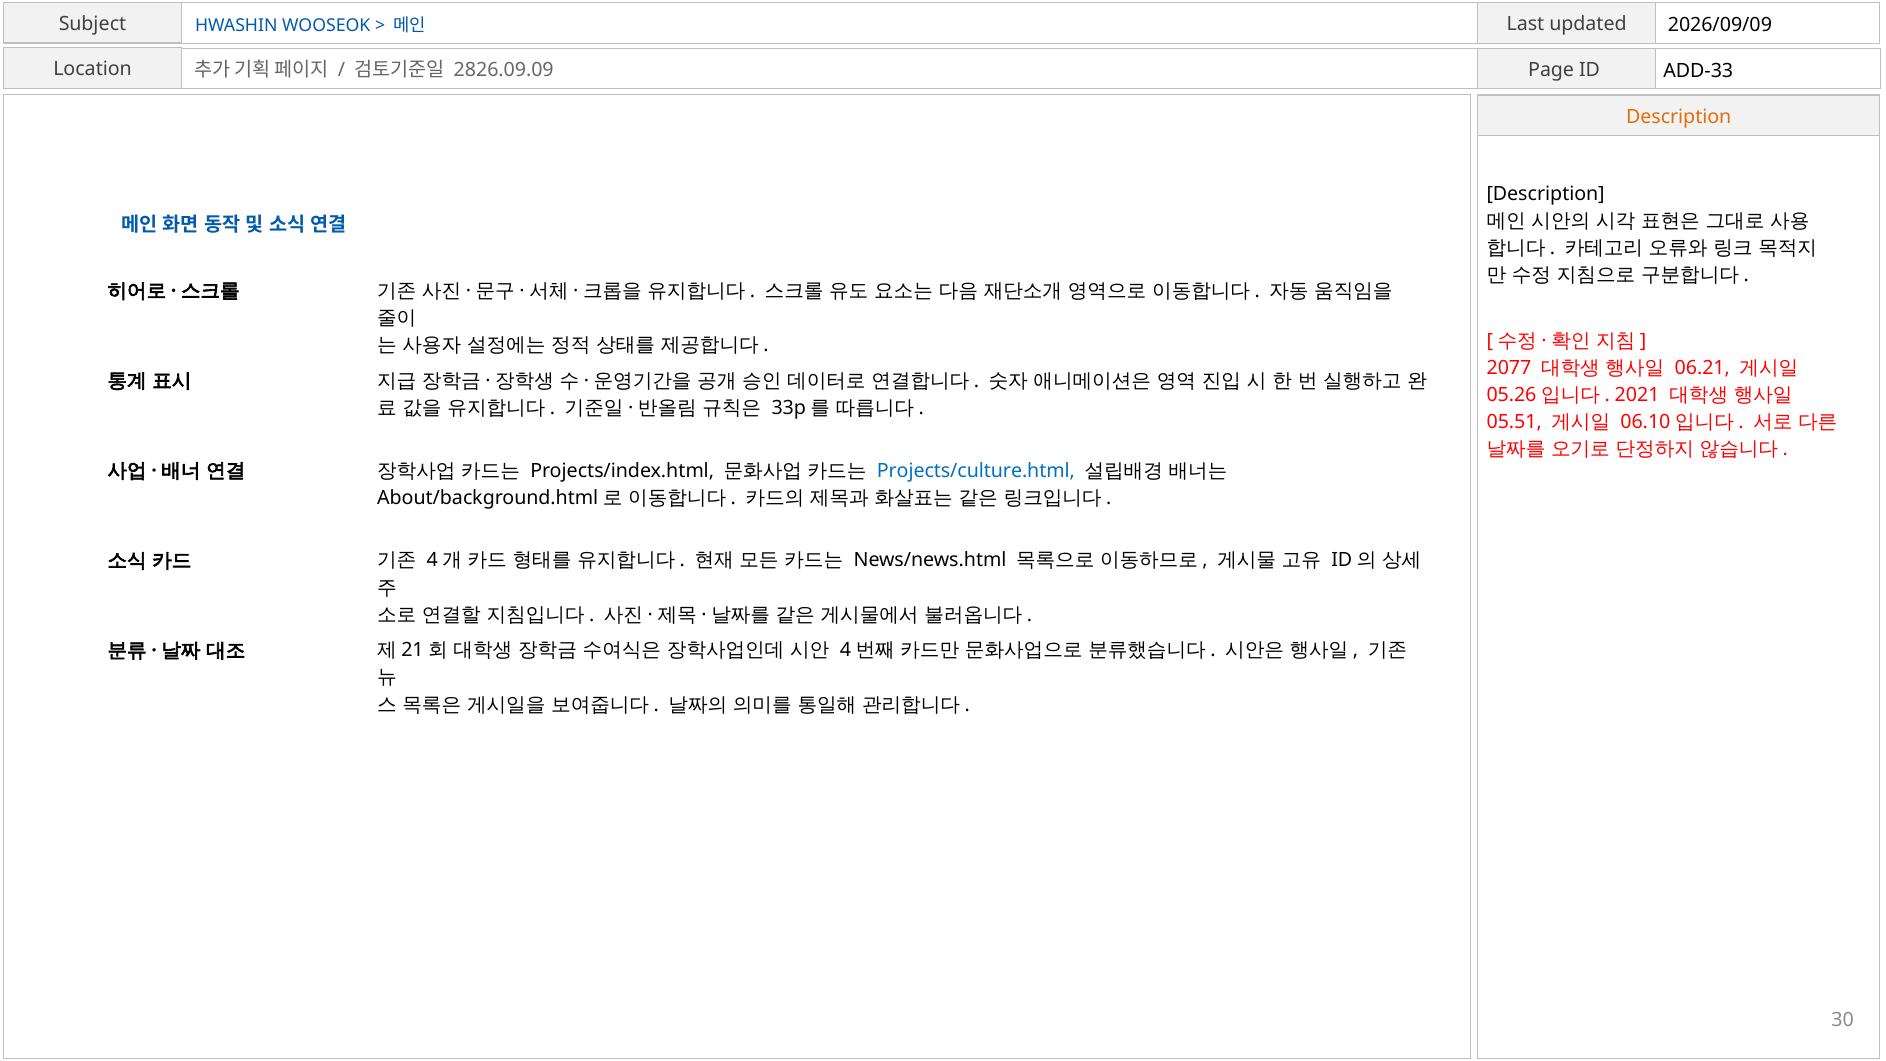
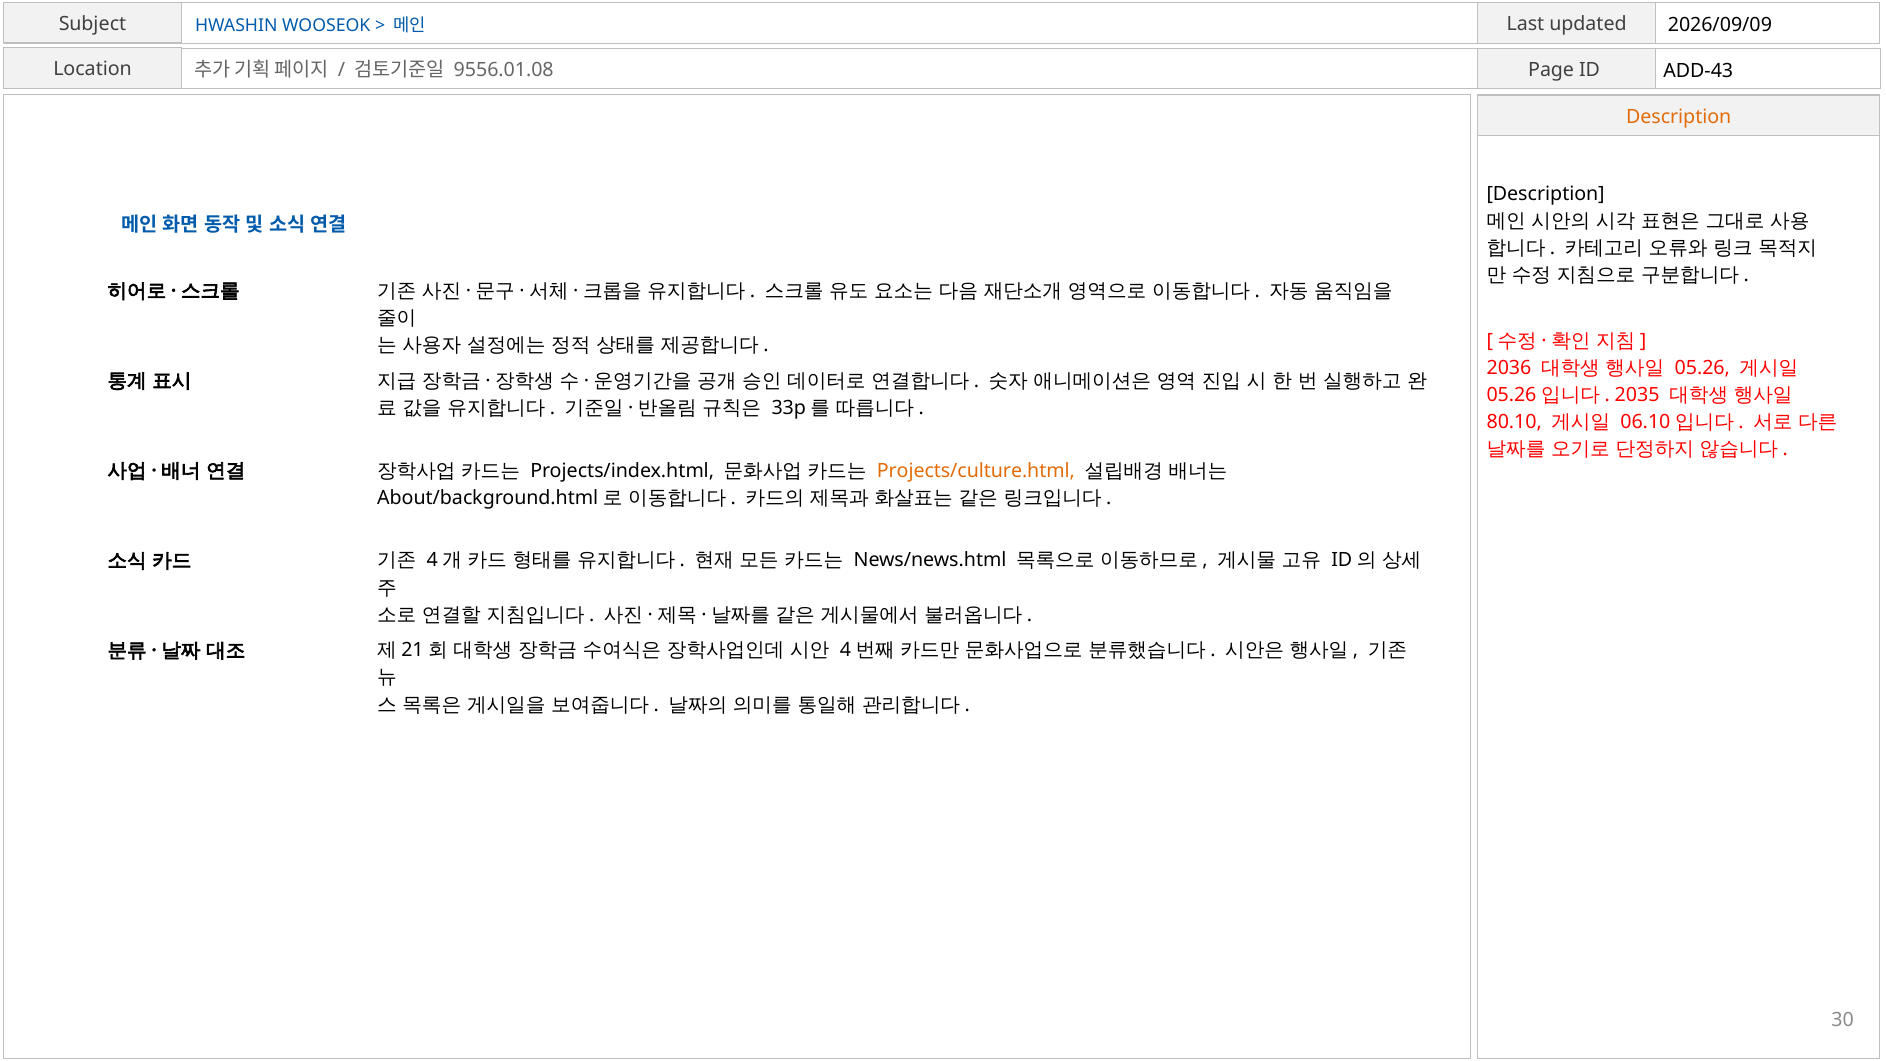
2826.09.09: 2826.09.09 -> 9556.01.08
ADD-33: ADD-33 -> ADD-43
2077: 2077 -> 2036
06.21: 06.21 -> 05.26
2021: 2021 -> 2035
05.51: 05.51 -> 80.10
Projects/culture.html colour: blue -> orange
